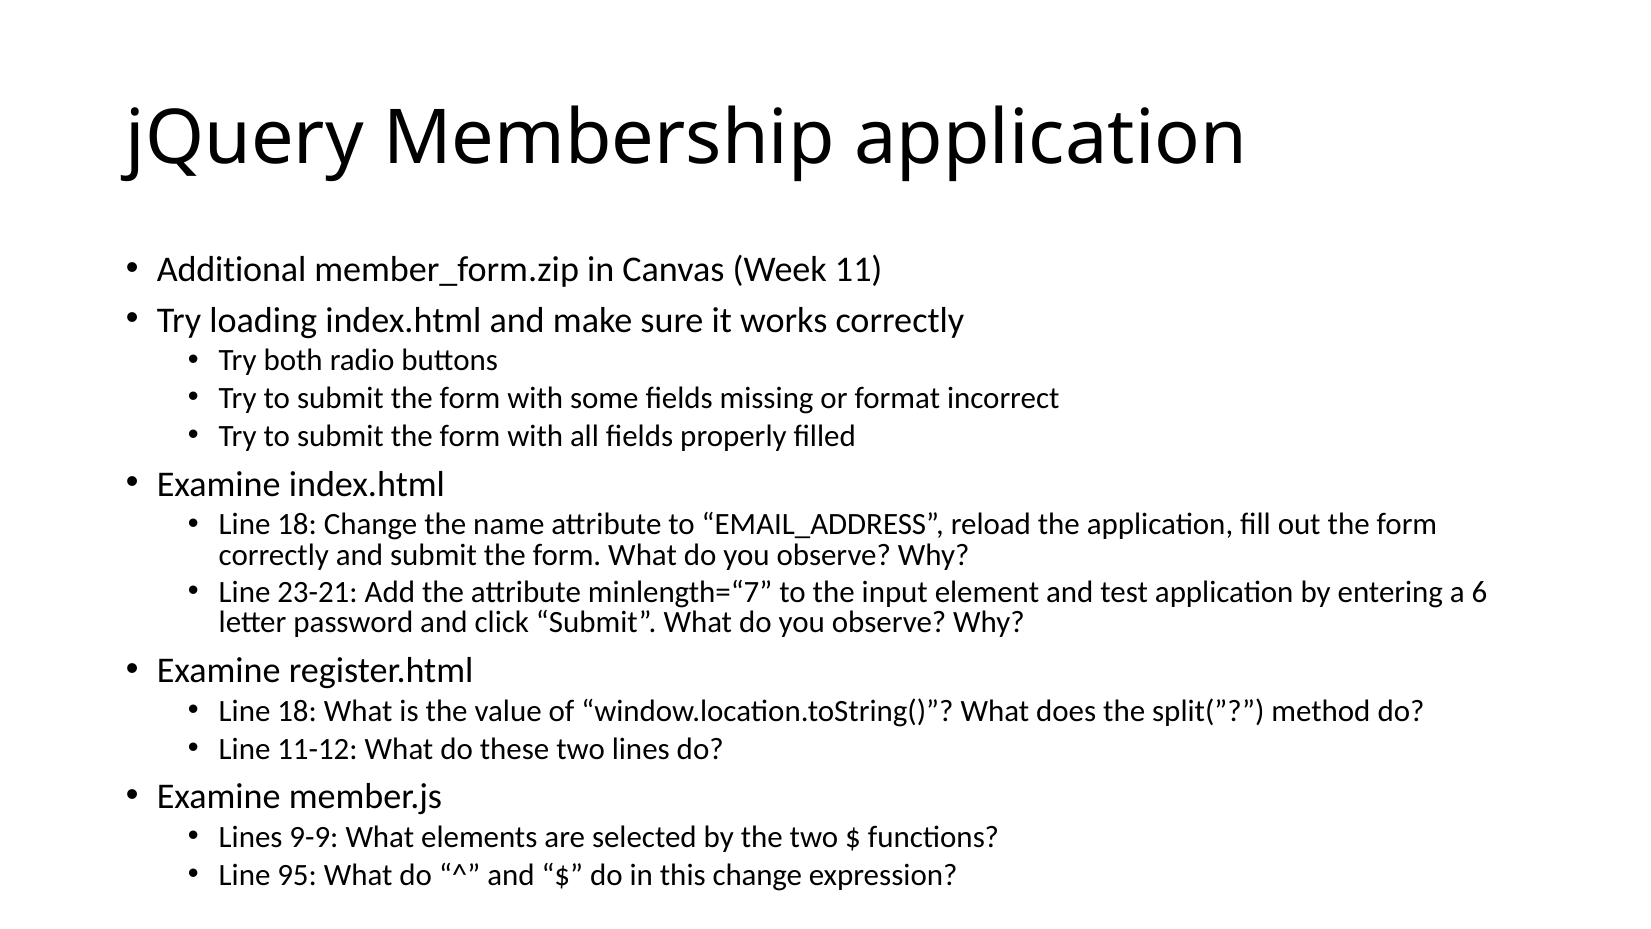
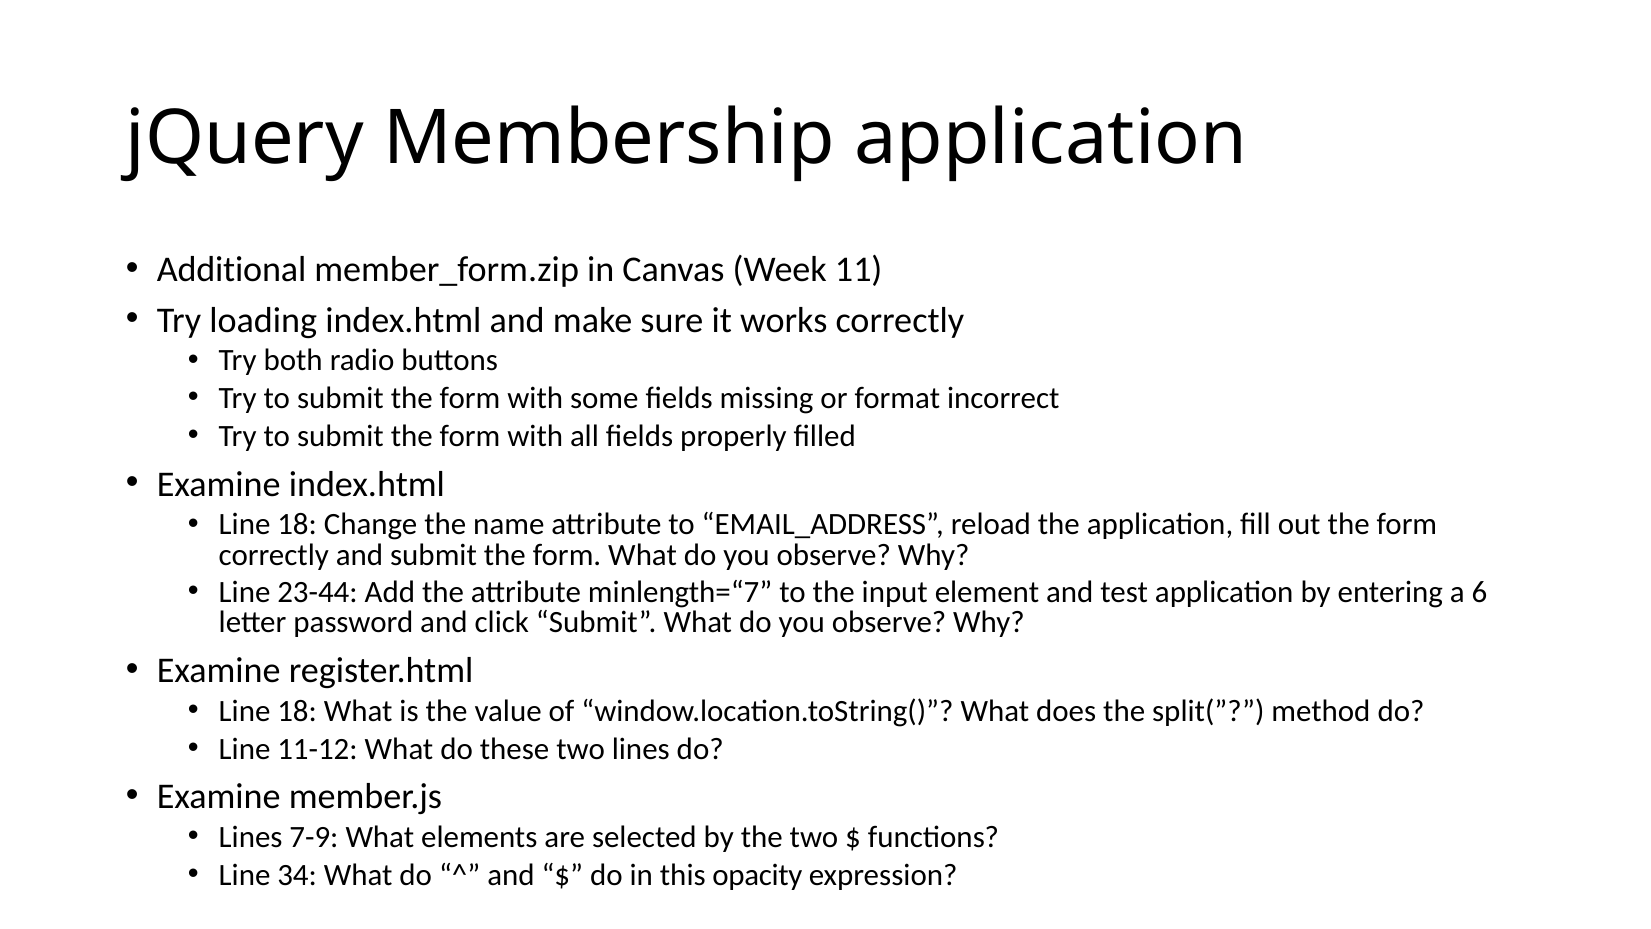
23-21: 23-21 -> 23-44
9-9: 9-9 -> 7-9
95: 95 -> 34
this change: change -> opacity
